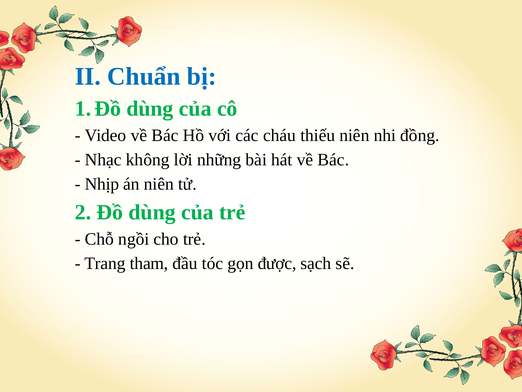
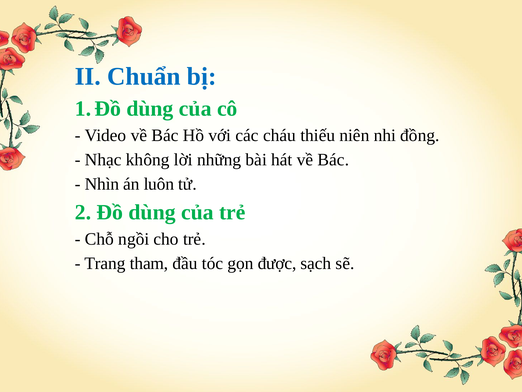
Nhịp: Nhịp -> Nhìn
án niên: niên -> luôn
